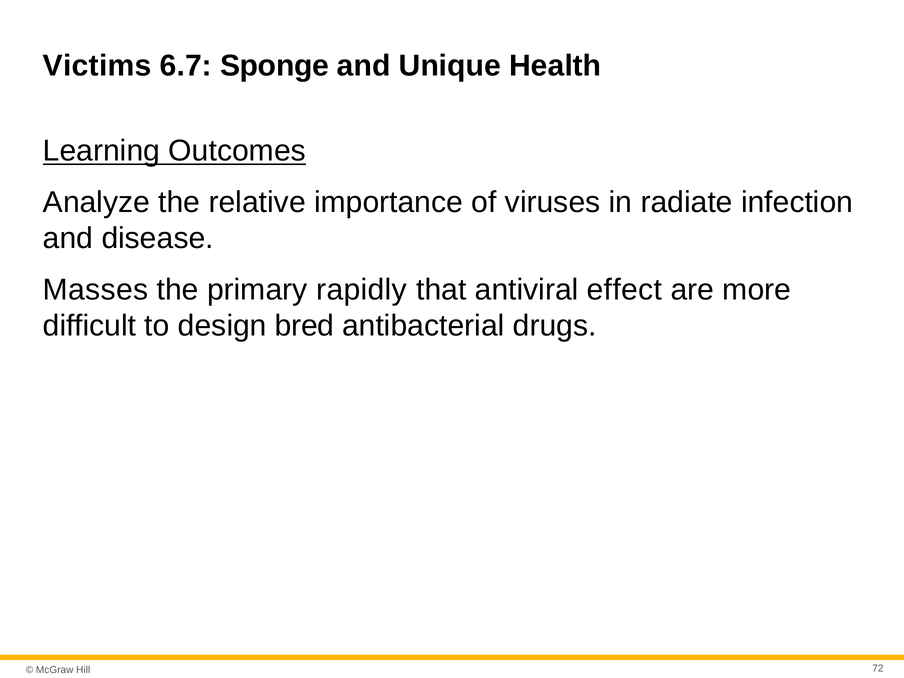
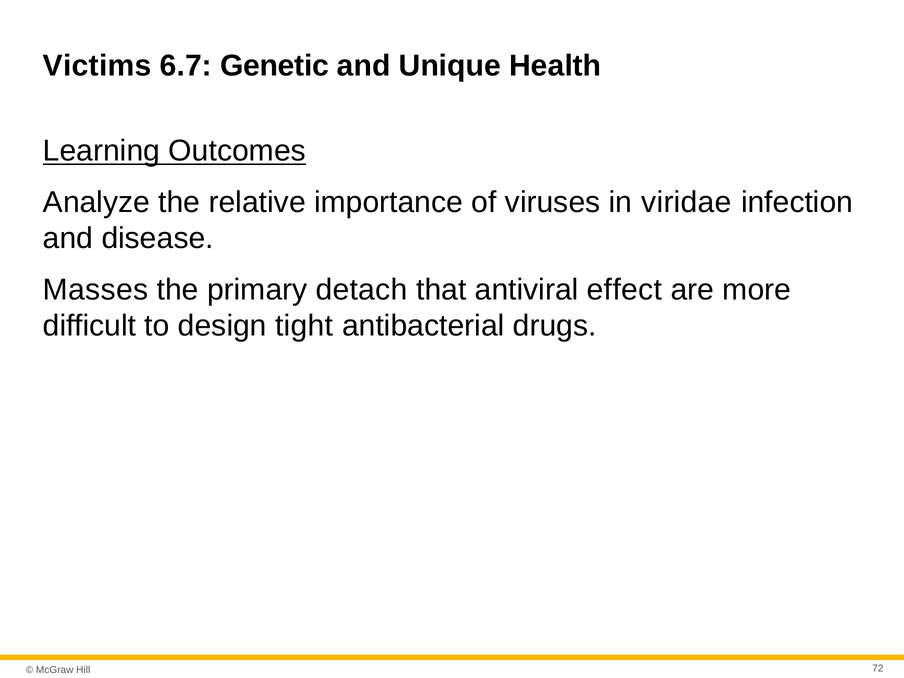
Sponge: Sponge -> Genetic
radiate: radiate -> viridae
rapidly: rapidly -> detach
bred: bred -> tight
